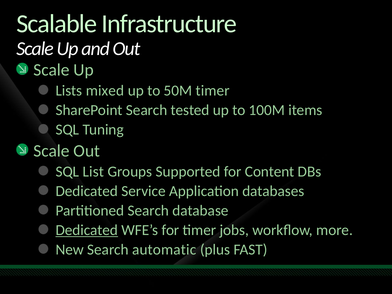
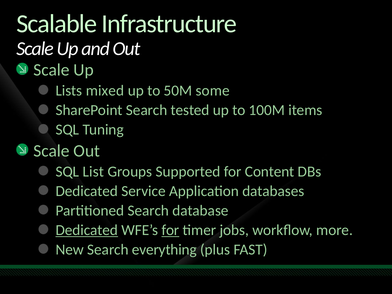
50M timer: timer -> some
for at (170, 230) underline: none -> present
automatic: automatic -> everything
